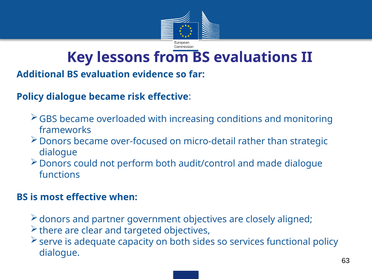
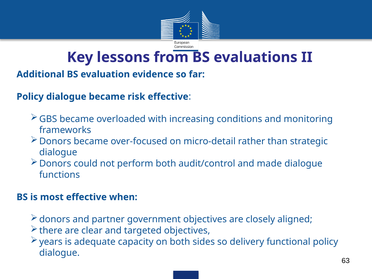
serve: serve -> years
services: services -> delivery
